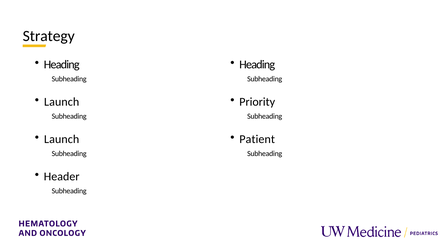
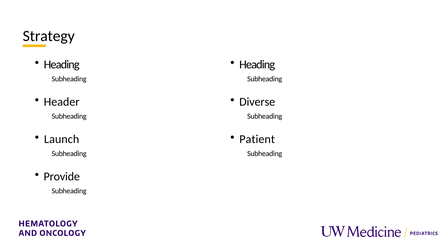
Launch at (62, 102): Launch -> Header
Priority: Priority -> Diverse
Header: Header -> Provide
